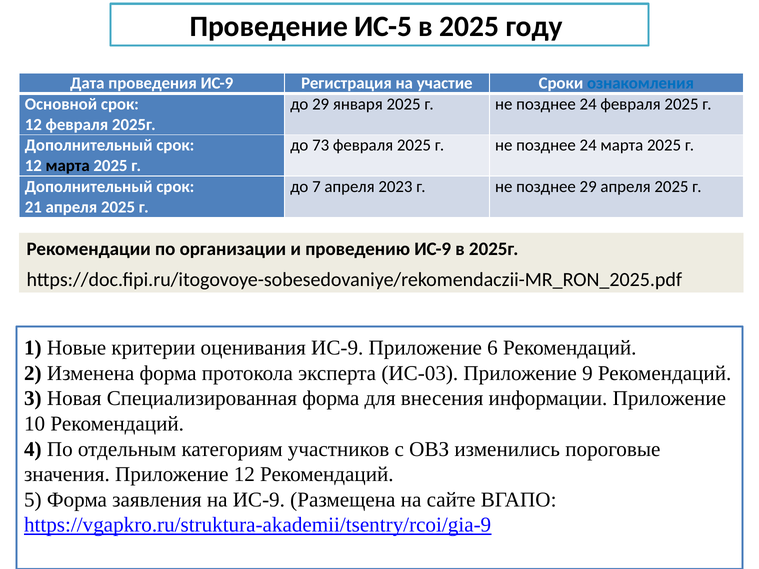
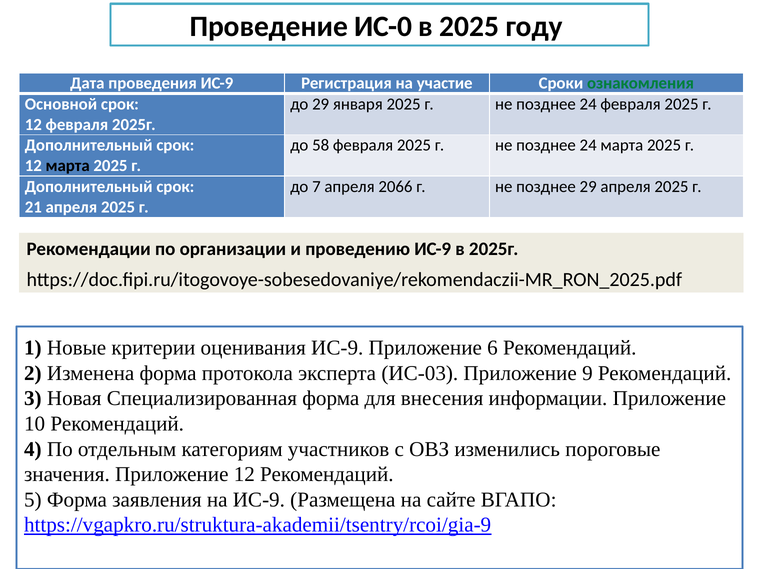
ИС-5: ИС-5 -> ИС-0
ознакомления colour: blue -> green
73: 73 -> 58
2023: 2023 -> 2066
